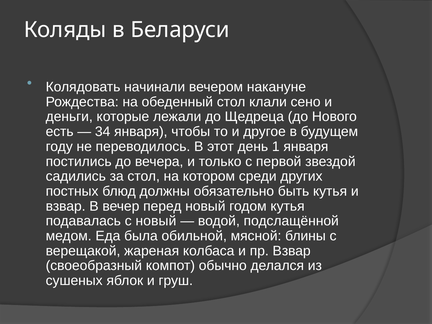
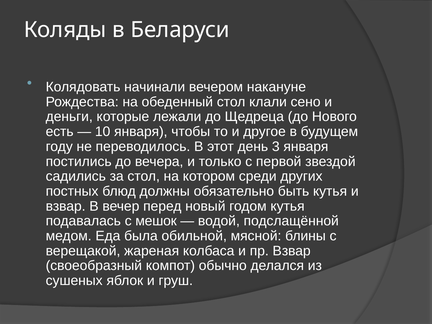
34: 34 -> 10
1: 1 -> 3
с новый: новый -> мешок
